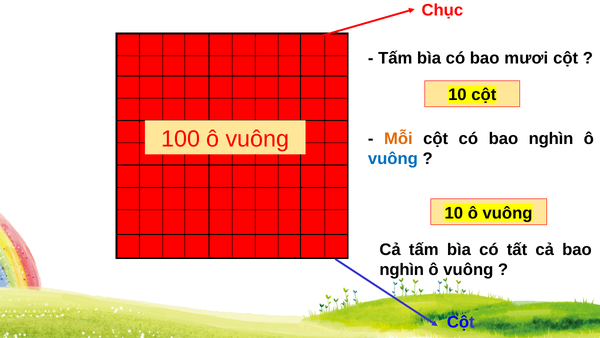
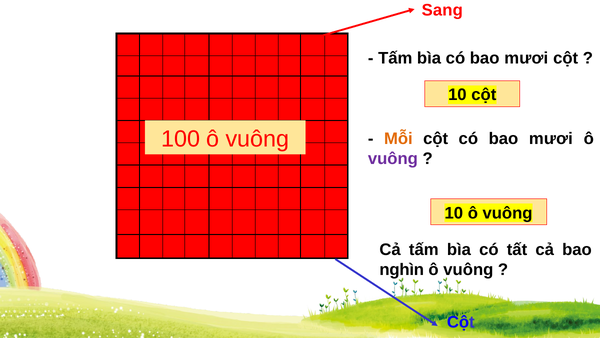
Chục: Chục -> Sang
cột có bao nghìn: nghìn -> mươi
vuông at (393, 159) colour: blue -> purple
